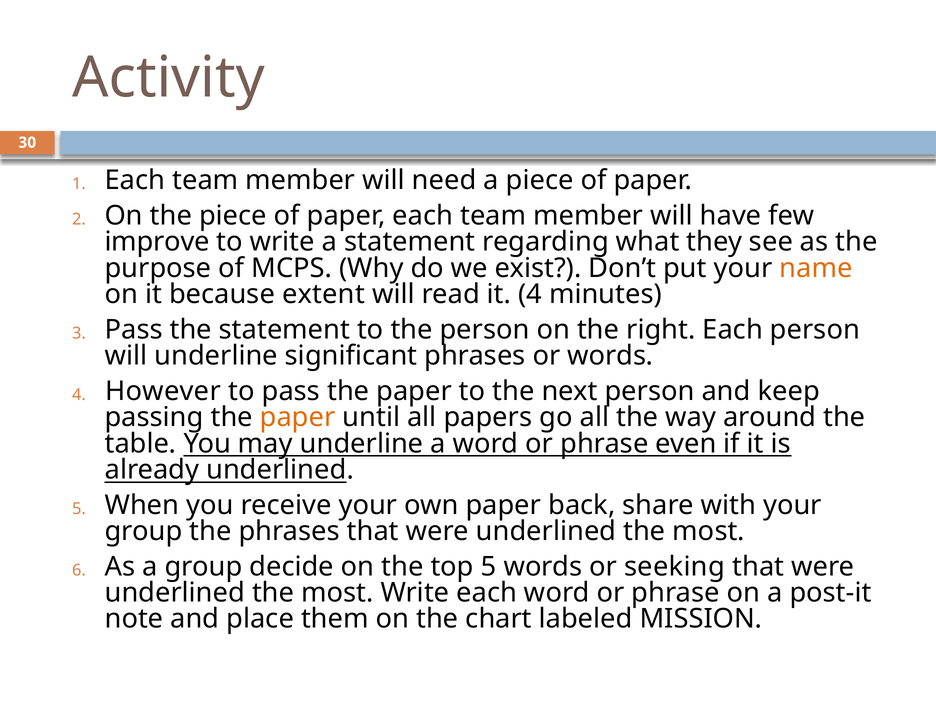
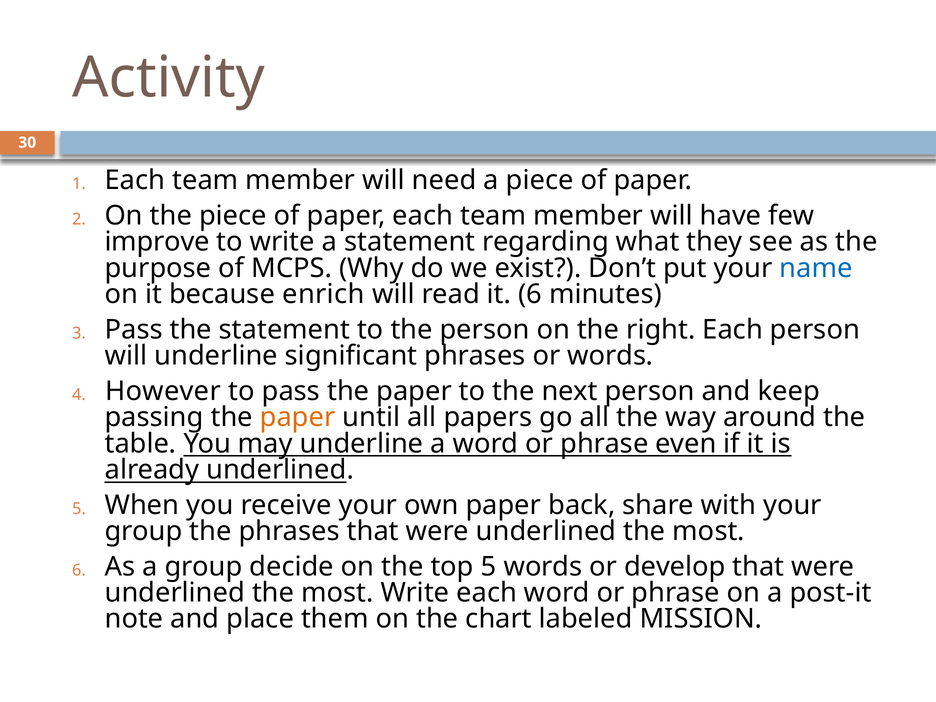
name colour: orange -> blue
extent: extent -> enrich
it 4: 4 -> 6
seeking: seeking -> develop
